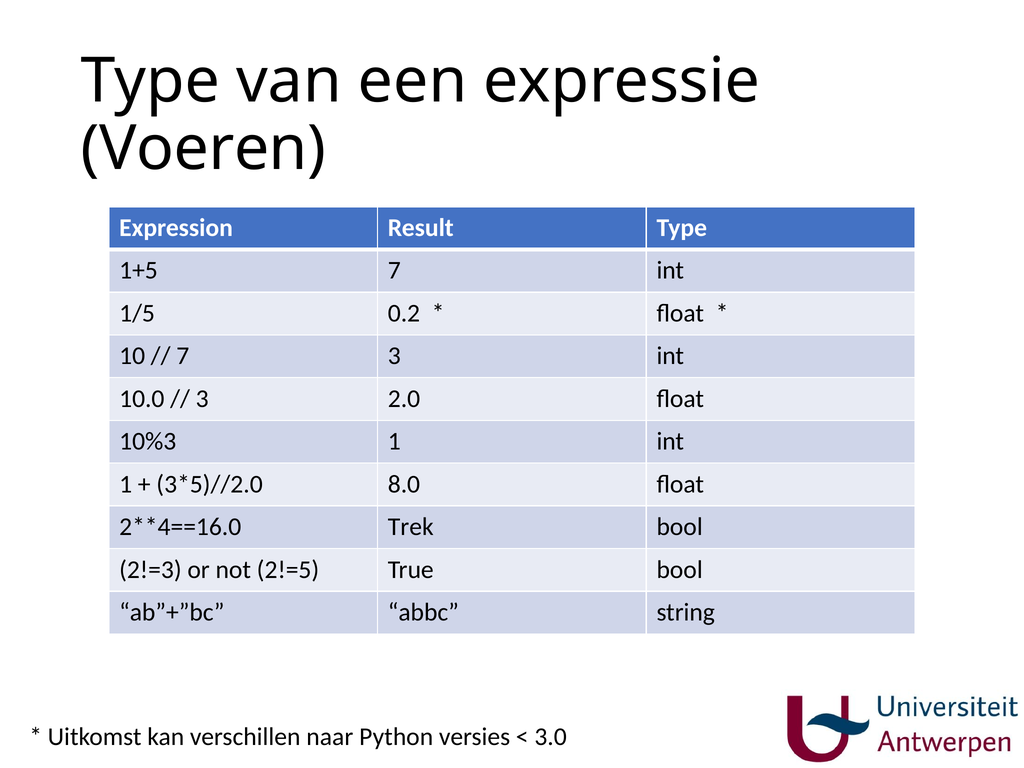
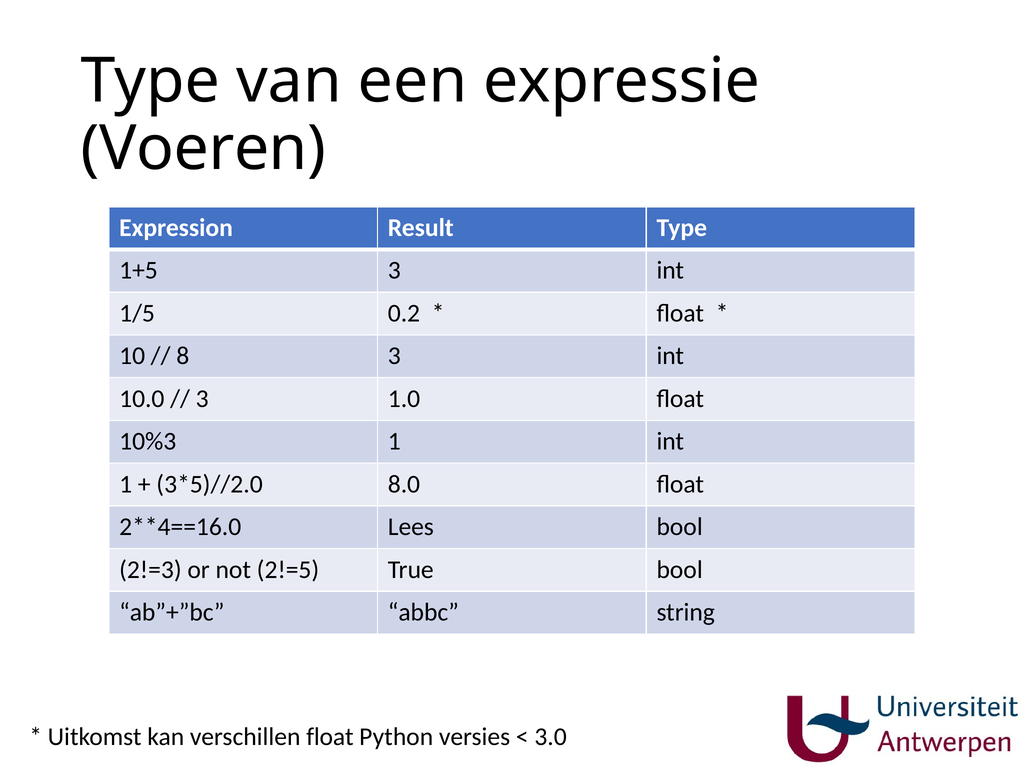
1+5 7: 7 -> 3
7 at (183, 356): 7 -> 8
2.0: 2.0 -> 1.0
Trek: Trek -> Lees
verschillen naar: naar -> float
